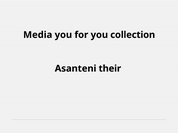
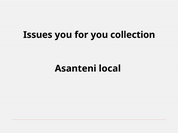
Media: Media -> Issues
their: their -> local
